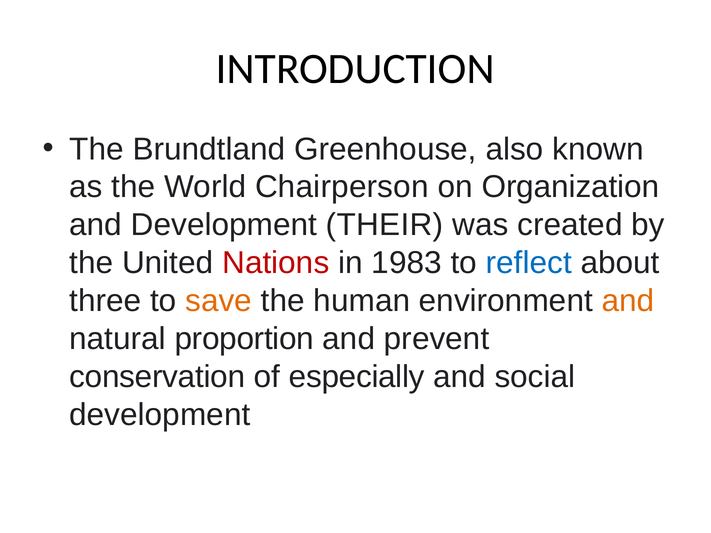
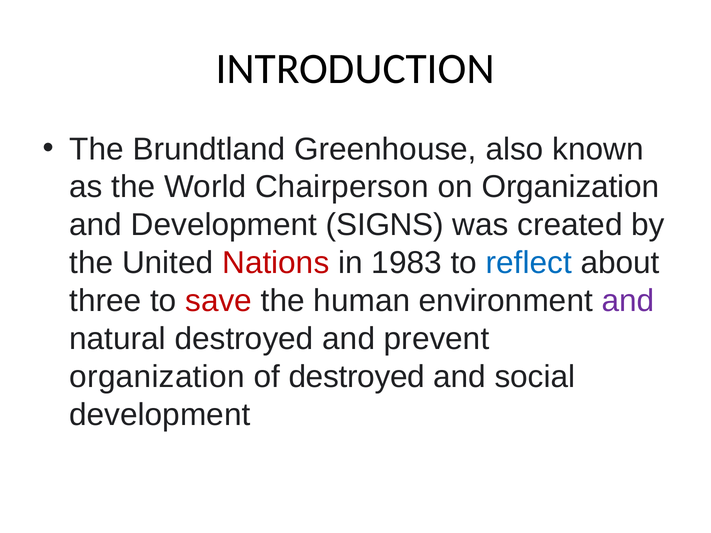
THEIR: THEIR -> SIGNS
save colour: orange -> red
and at (628, 301) colour: orange -> purple
natural proportion: proportion -> destroyed
conservation at (157, 377): conservation -> organization
of especially: especially -> destroyed
